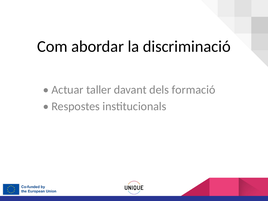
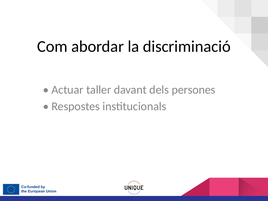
formació: formació -> persones
